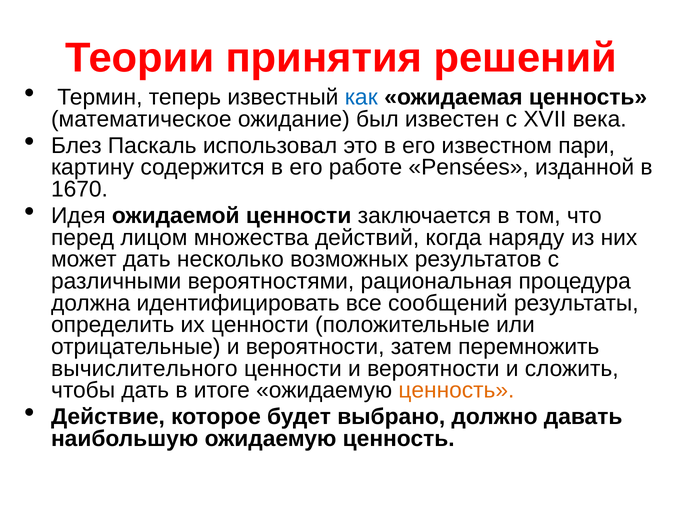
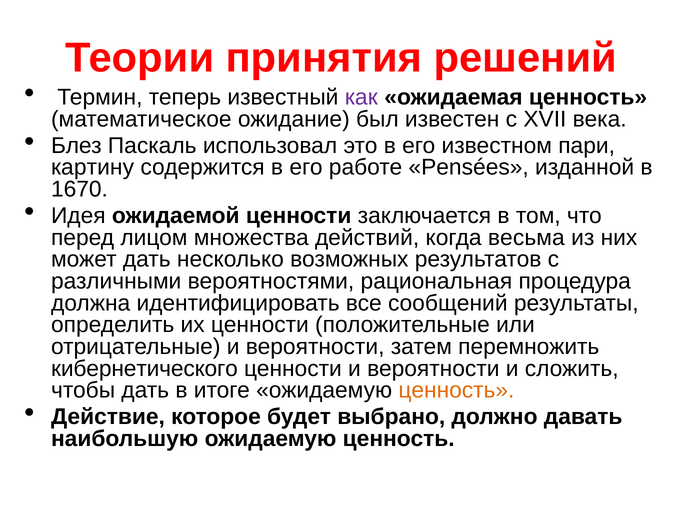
как colour: blue -> purple
наряду: наряду -> весьма
вычислительного: вычислительного -> кибернетического
